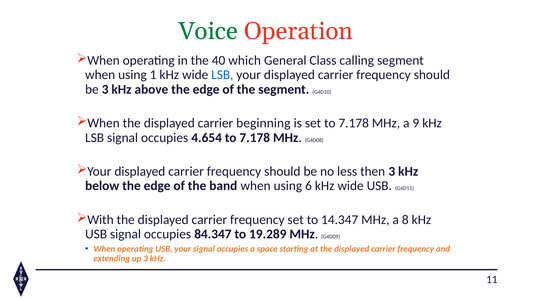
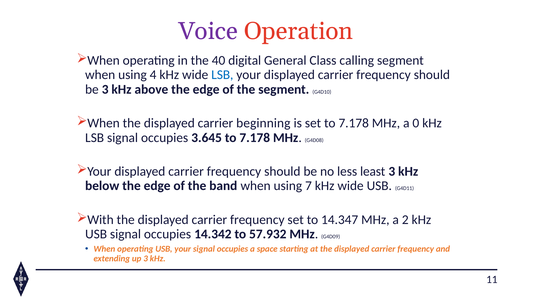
Voice colour: green -> purple
which: which -> digital
1: 1 -> 4
9: 9 -> 0
4.654: 4.654 -> 3.645
then: then -> least
6: 6 -> 7
8: 8 -> 2
84.347: 84.347 -> 14.342
19.289: 19.289 -> 57.932
